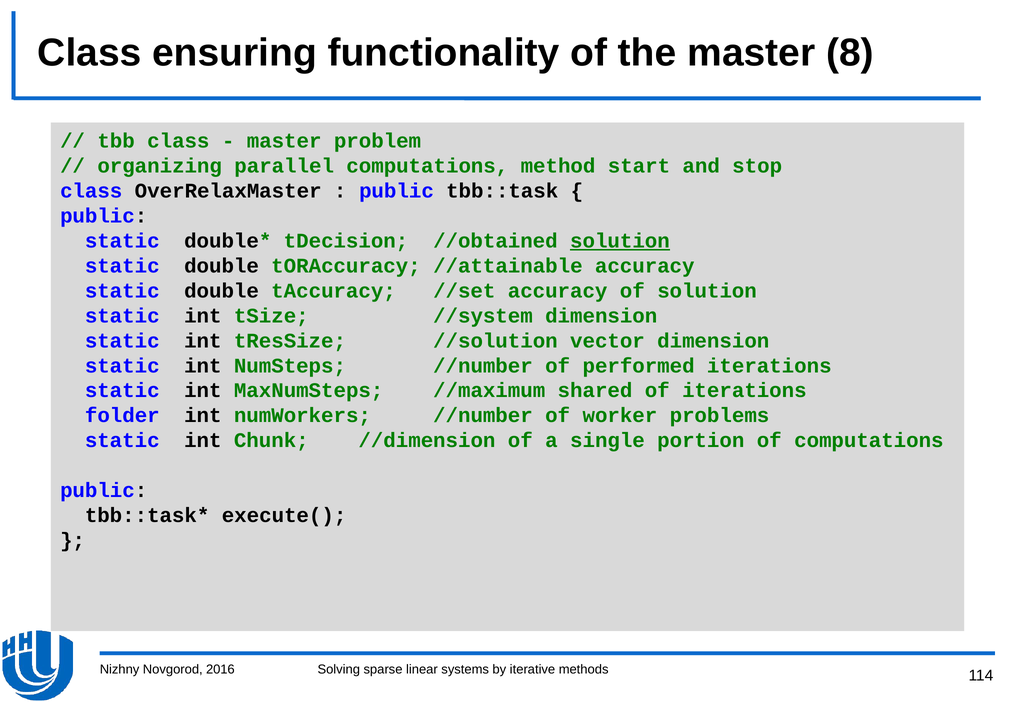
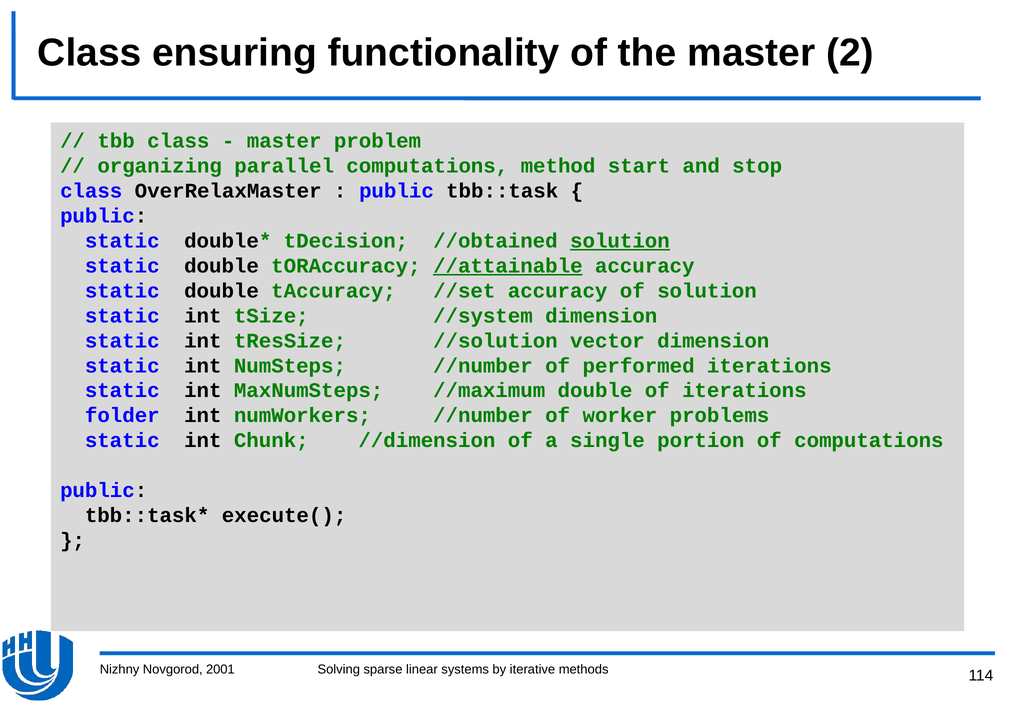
8: 8 -> 2
//attainable underline: none -> present
//maximum shared: shared -> double
2016: 2016 -> 2001
